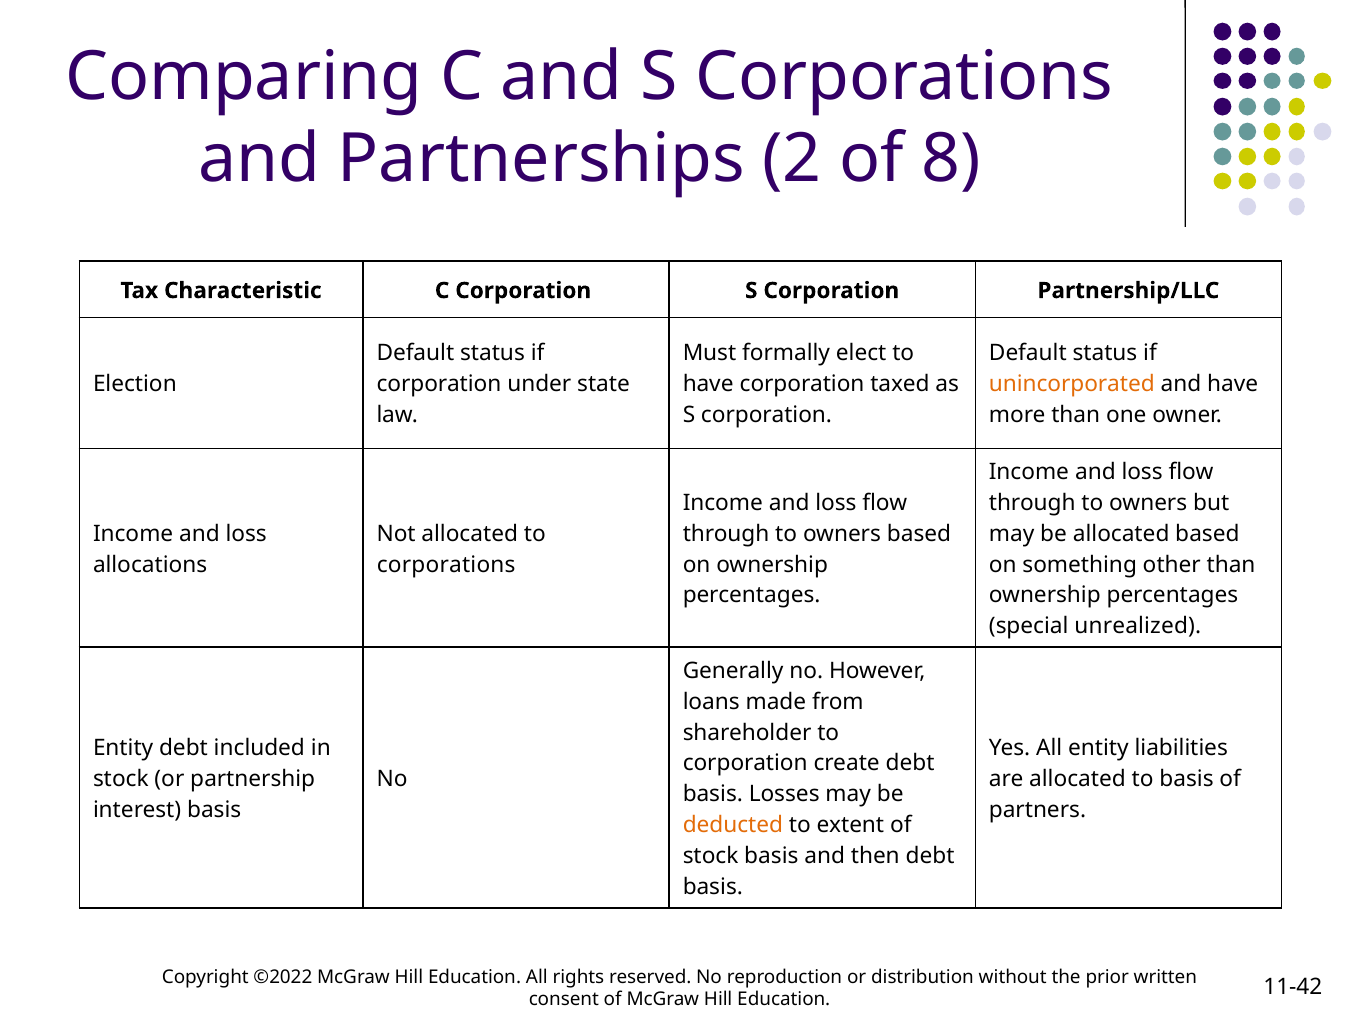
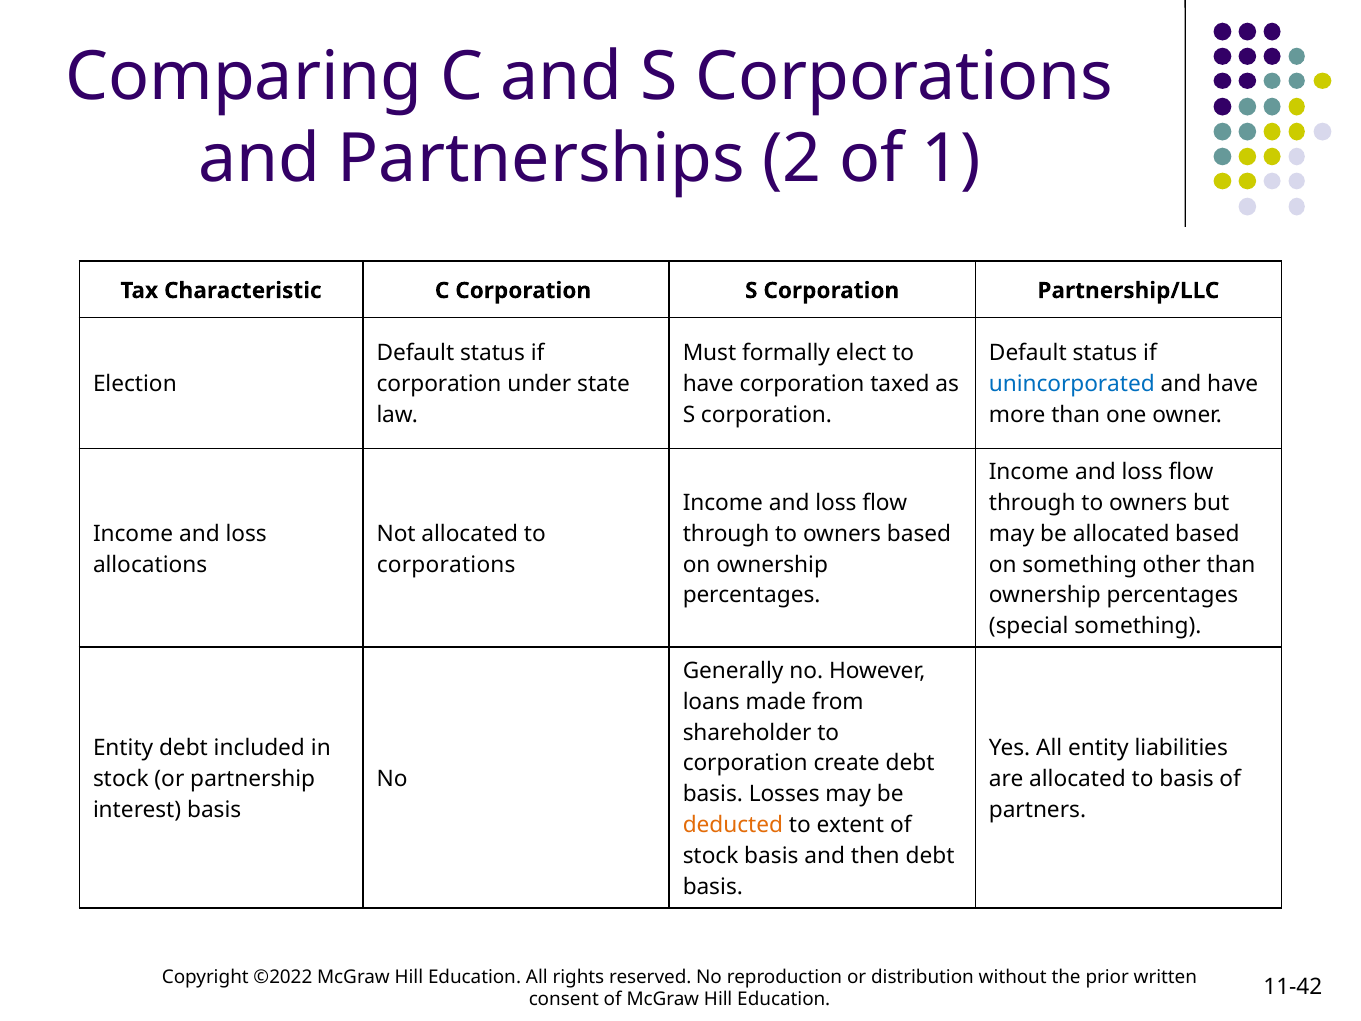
8: 8 -> 1
unincorporated colour: orange -> blue
special unrealized: unrealized -> something
